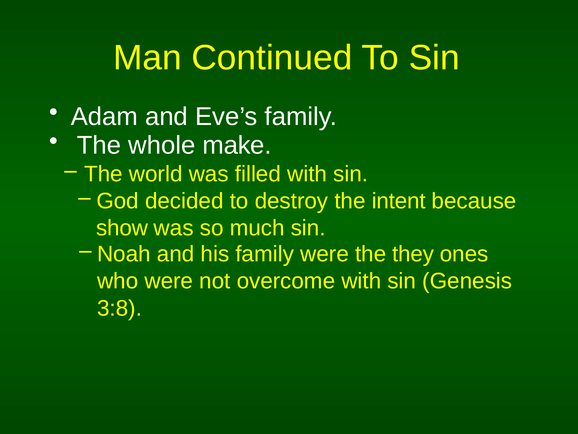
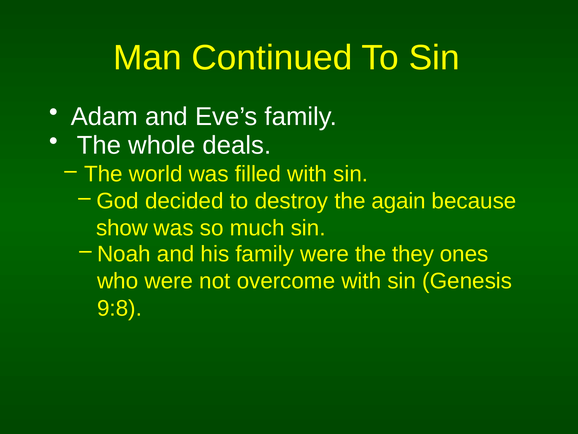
make: make -> deals
intent: intent -> again
3:8: 3:8 -> 9:8
